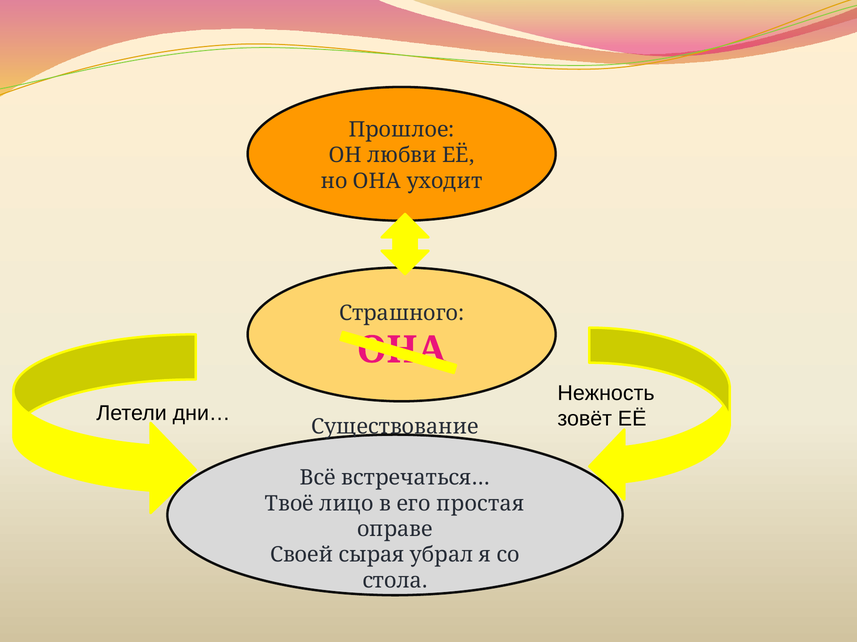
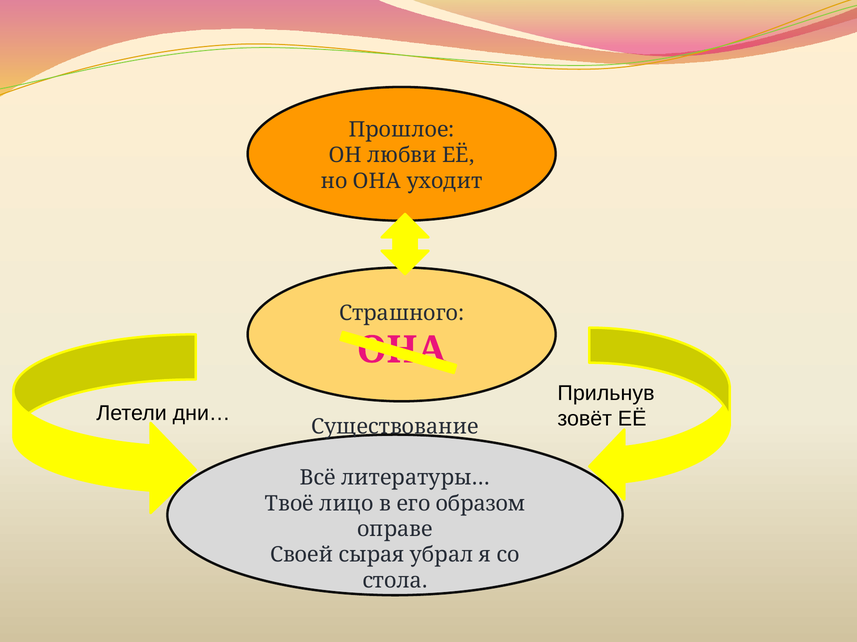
Нежность: Нежность -> Прильнув
встречаться…: встречаться… -> литературы…
простая: простая -> образом
